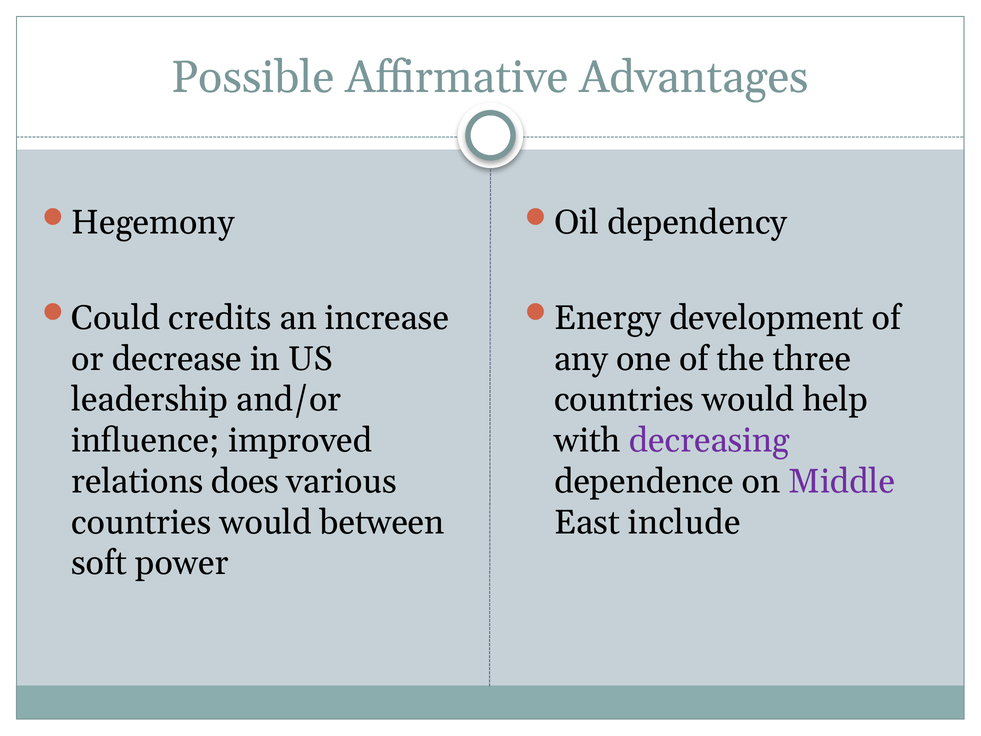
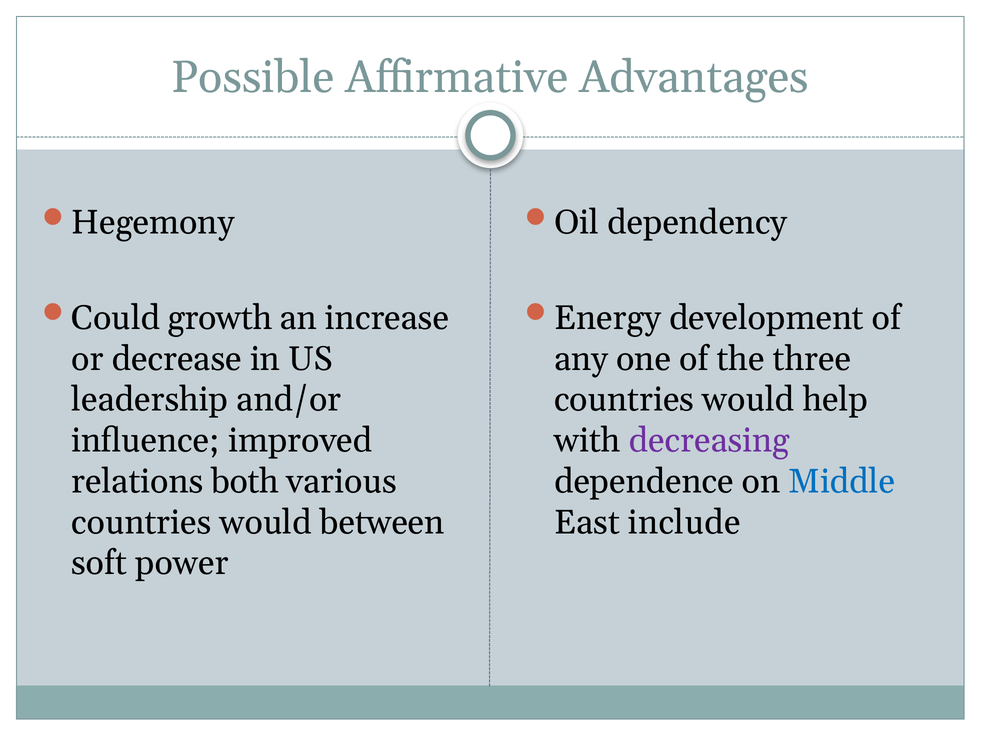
credits: credits -> growth
does: does -> both
Middle colour: purple -> blue
